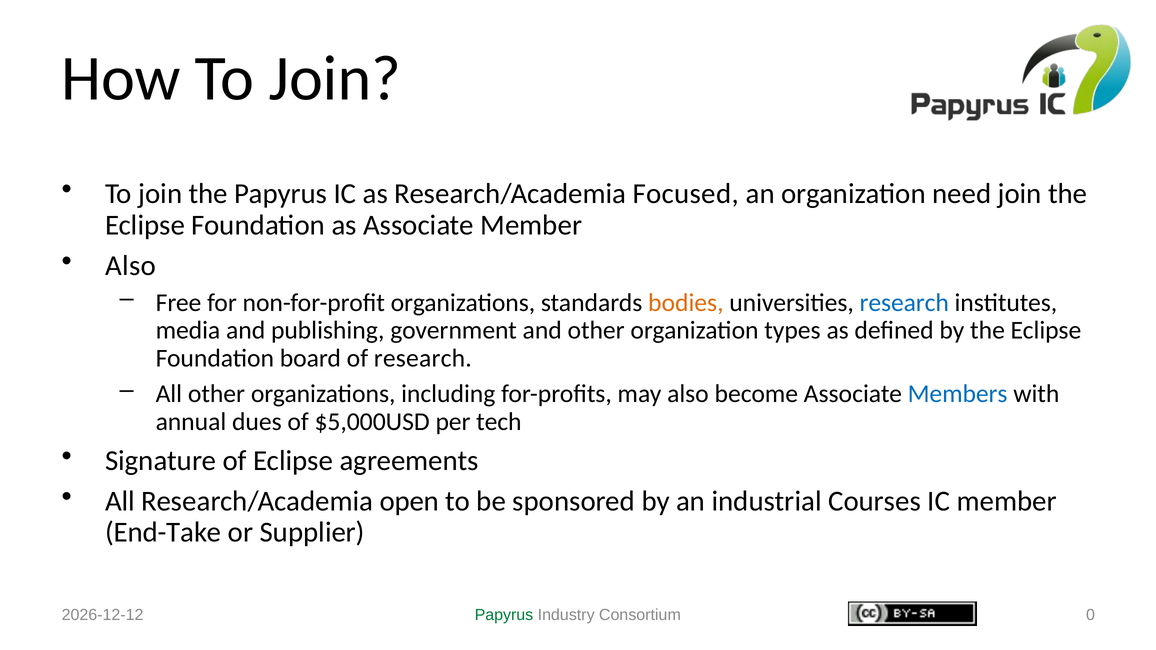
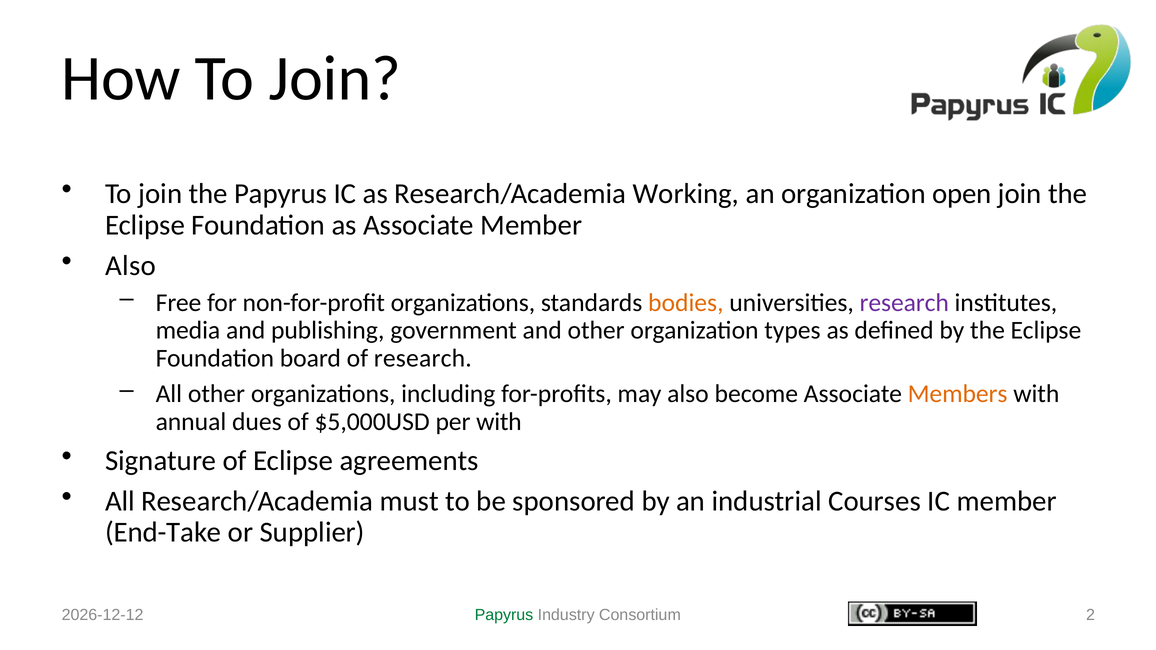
Focused: Focused -> Working
need: need -> open
research at (904, 303) colour: blue -> purple
Members colour: blue -> orange
per tech: tech -> with
open: open -> must
0: 0 -> 2
